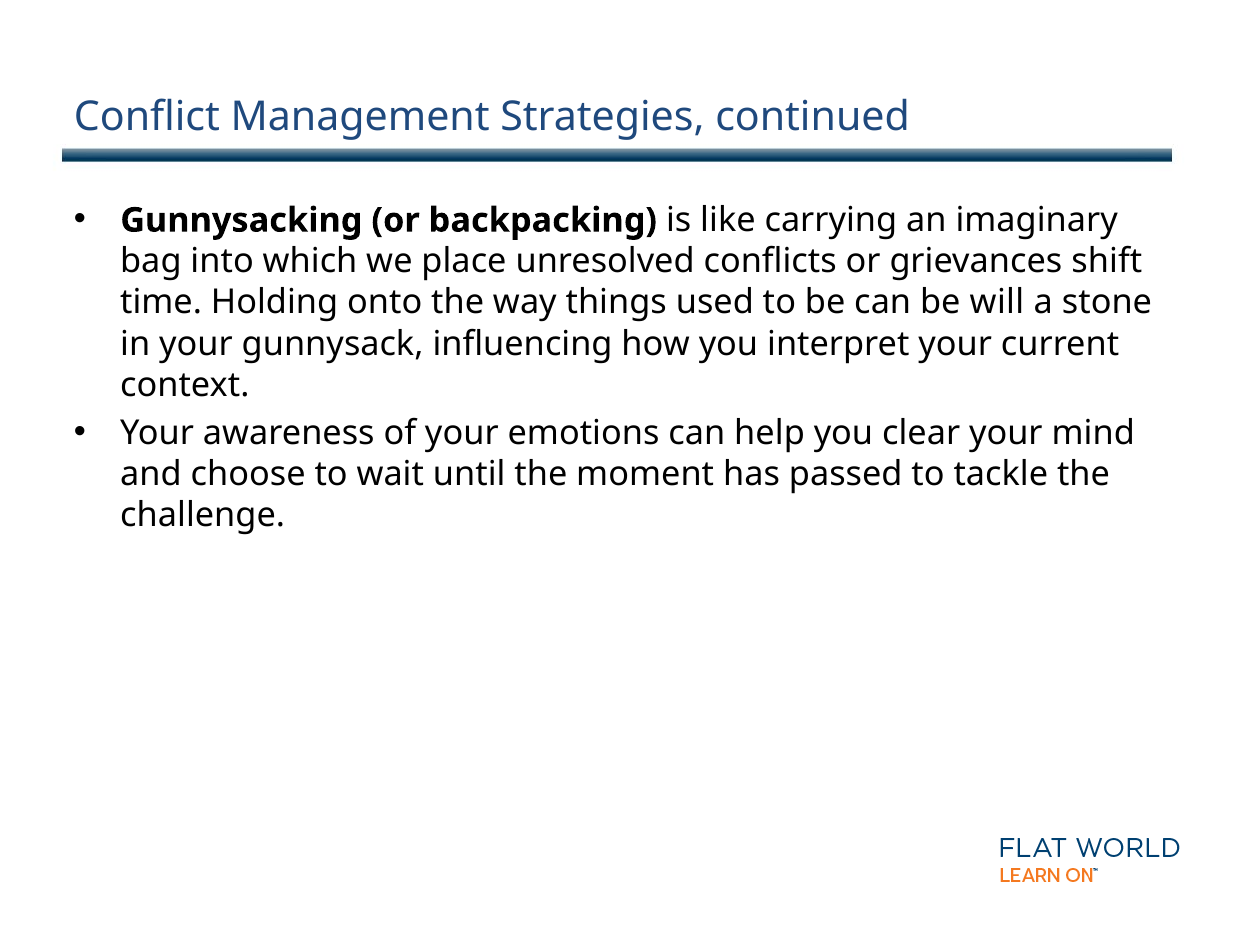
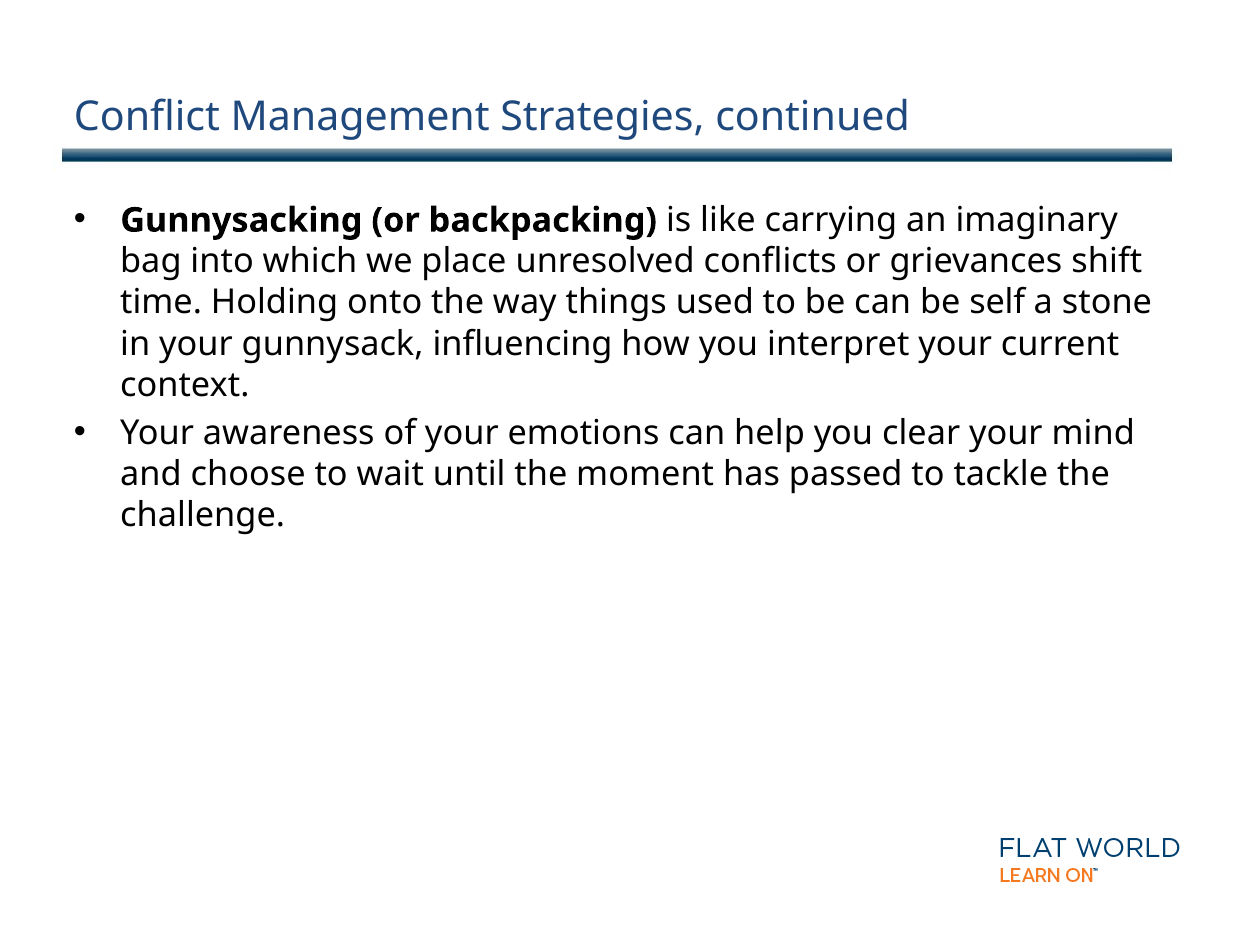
will: will -> self
